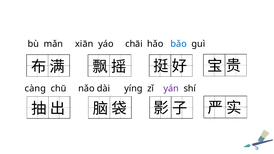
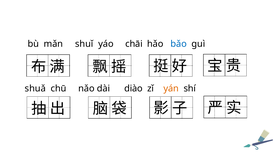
xiān: xiān -> shuǐ
càng: càng -> shuǎ
yíng: yíng -> diào
yán colour: purple -> orange
